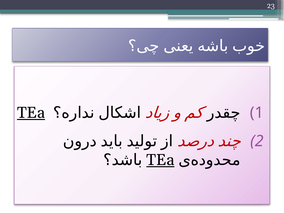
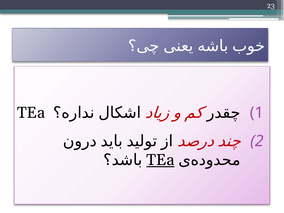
TEa at (31, 113) underline: present -> none
